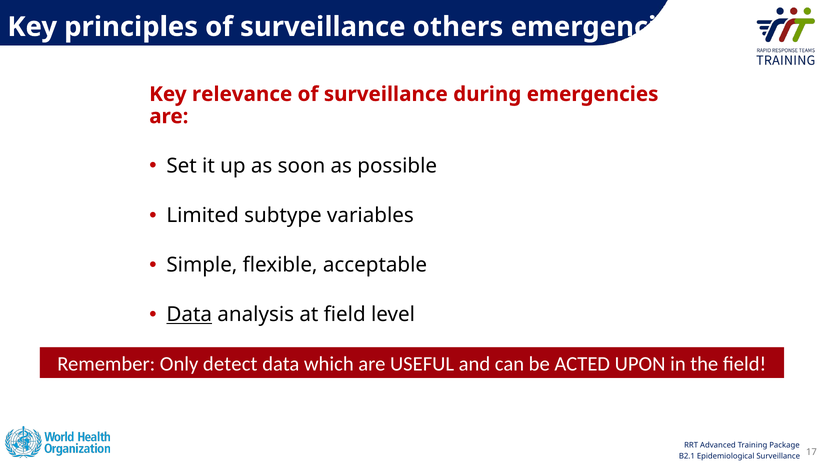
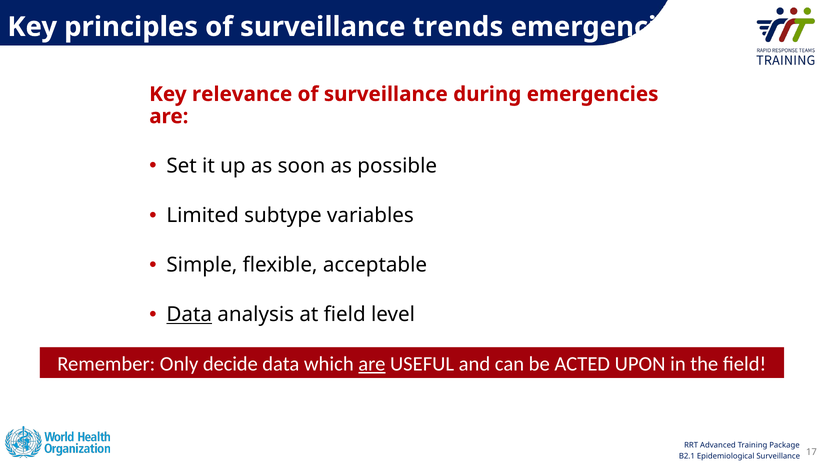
others: others -> trends
detect: detect -> decide
are at (372, 364) underline: none -> present
